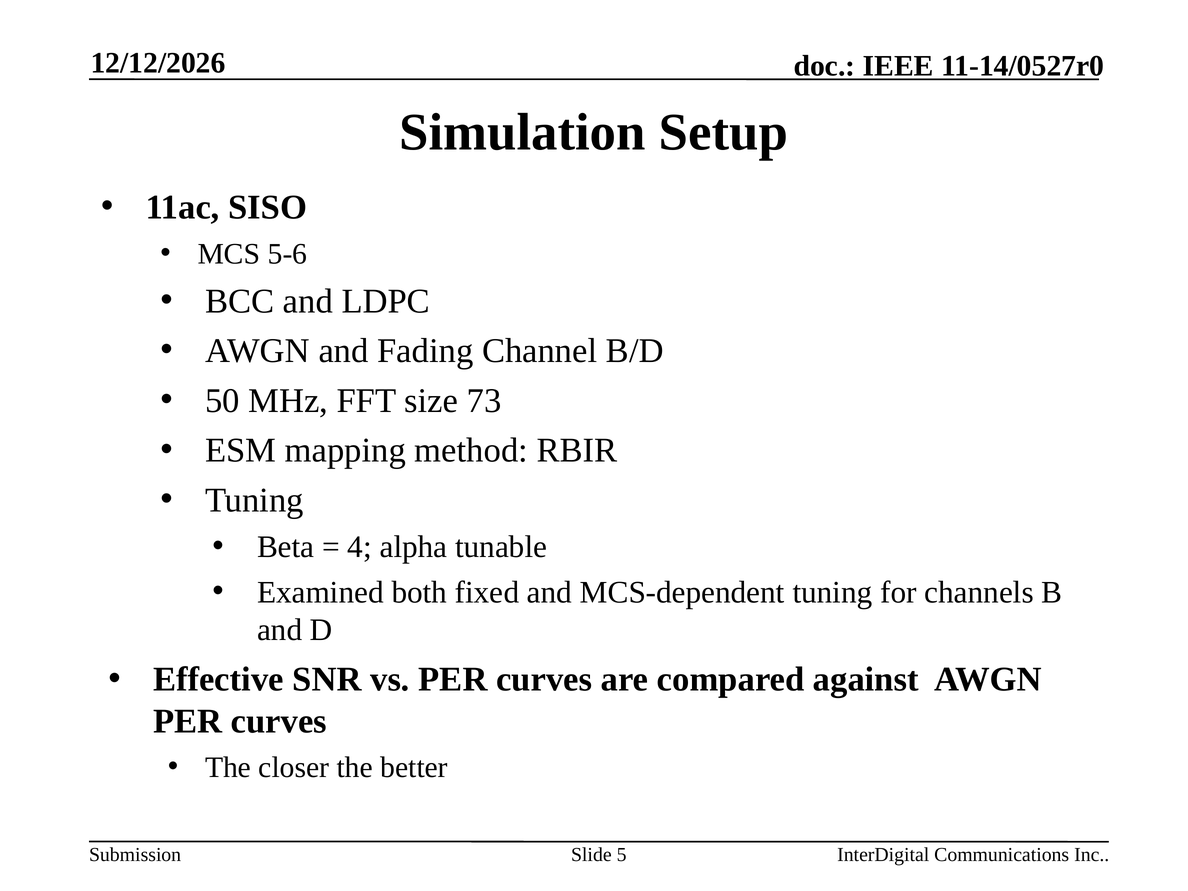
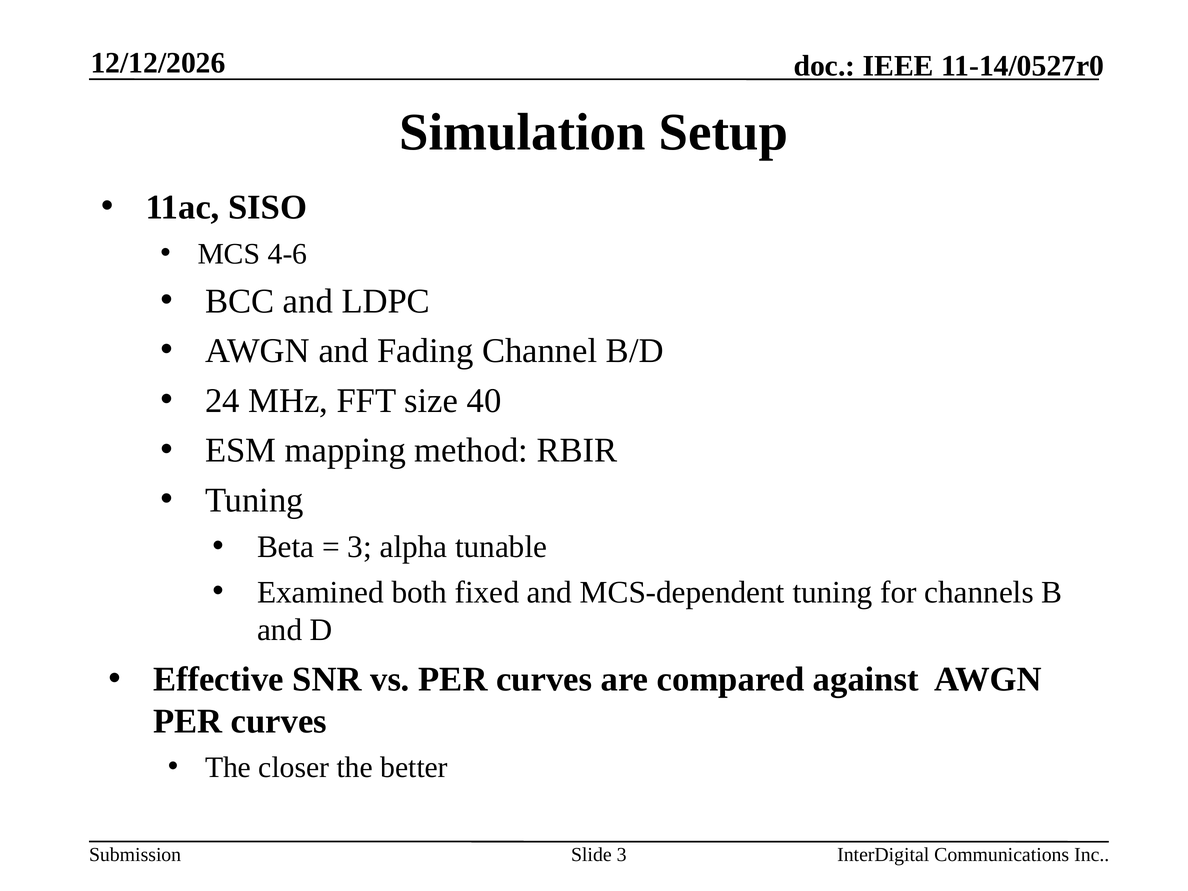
5-6: 5-6 -> 4-6
50: 50 -> 24
73: 73 -> 40
4 at (360, 547): 4 -> 3
Slide 5: 5 -> 3
